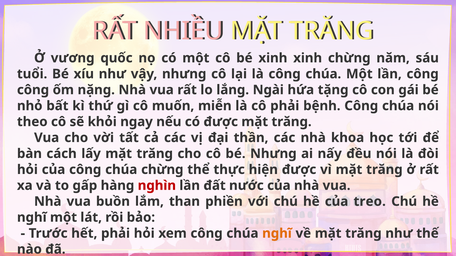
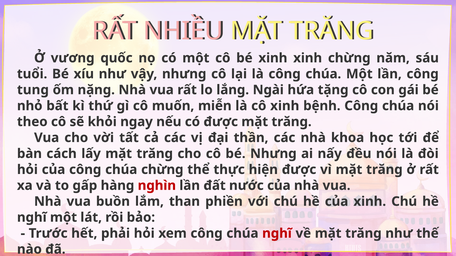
công at (33, 90): công -> tung
cô phải: phải -> xinh
của treo: treo -> xinh
nghĩ at (277, 234) colour: orange -> red
